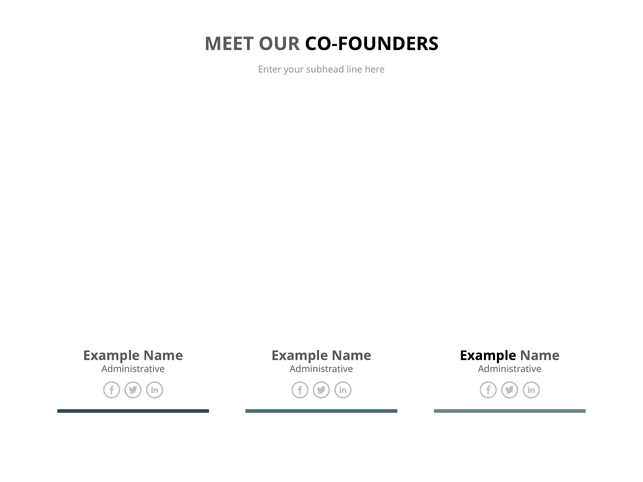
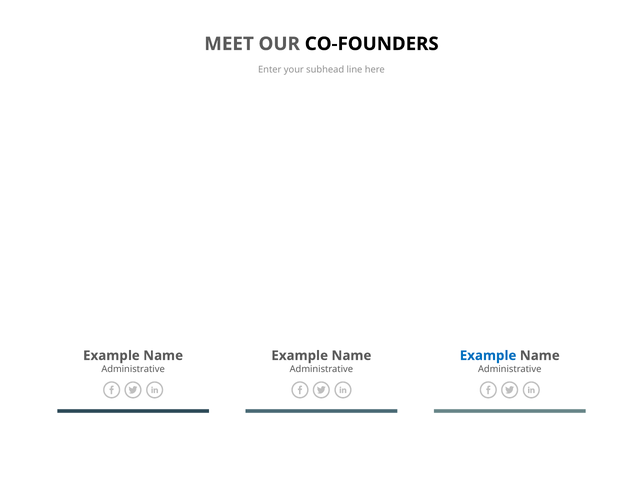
Example at (488, 356) colour: black -> blue
